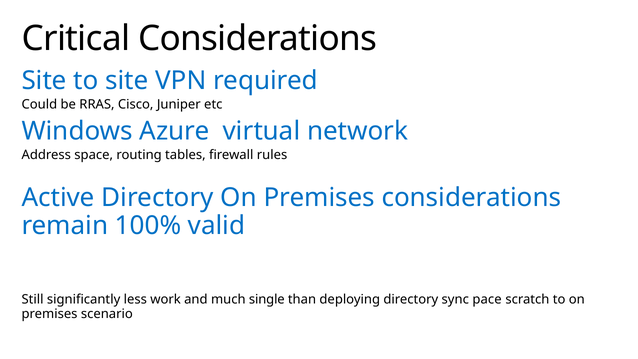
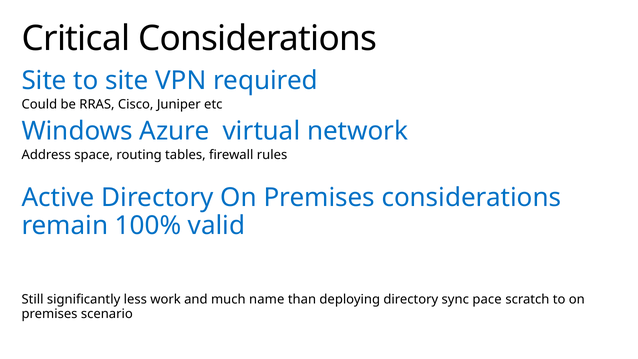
single: single -> name
